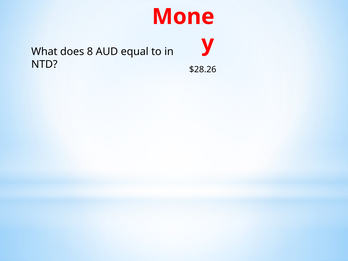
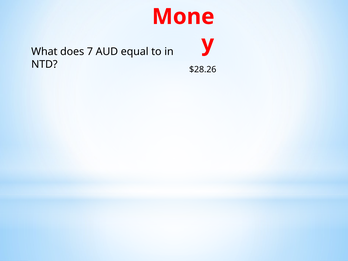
8: 8 -> 7
